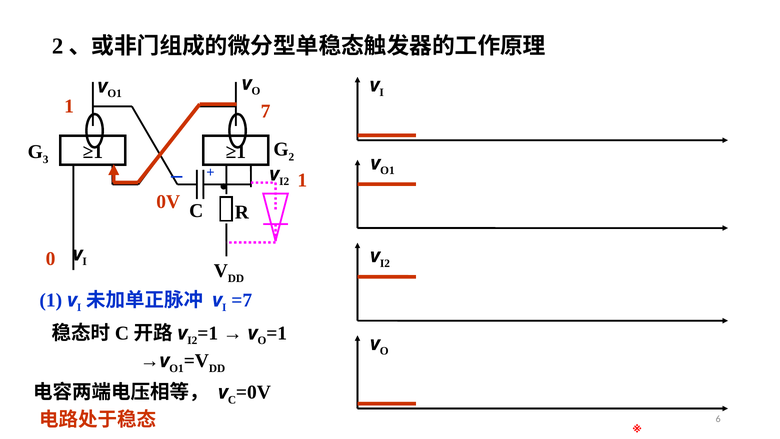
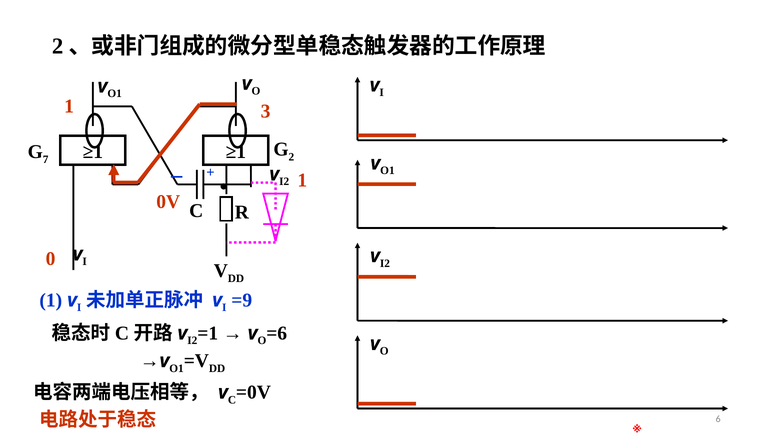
7: 7 -> 3
3: 3 -> 7
=7: =7 -> =9
=1 at (277, 333): =1 -> =6
